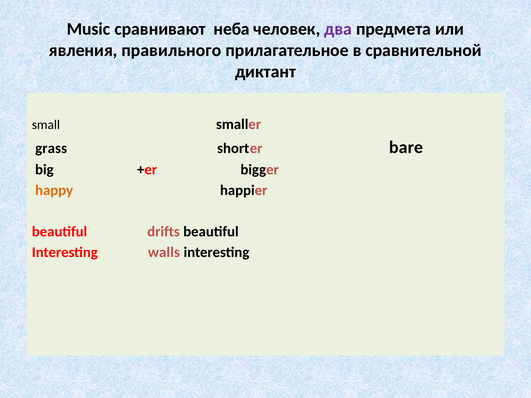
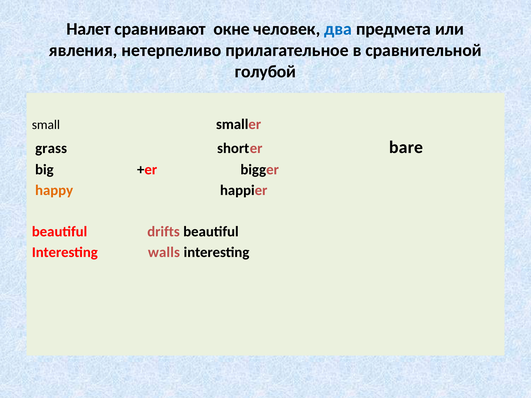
Music: Music -> Налет
неба: неба -> окне
два colour: purple -> blue
правильного: правильного -> нетерпеливо
диктант: диктант -> голубой
